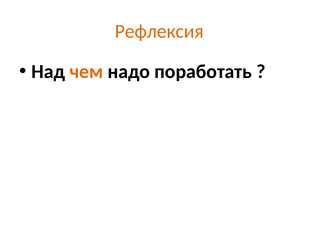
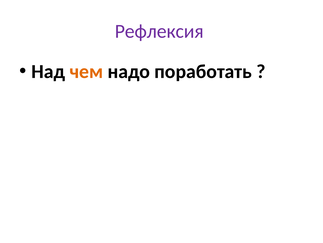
Рефлексия colour: orange -> purple
